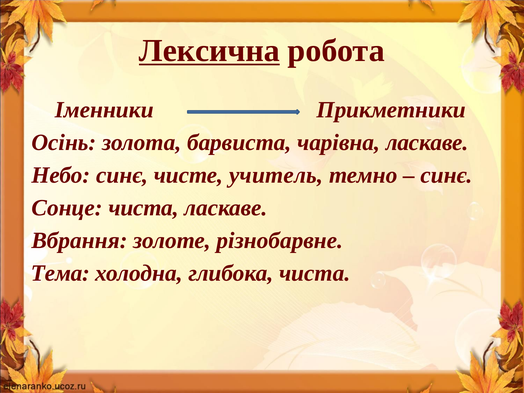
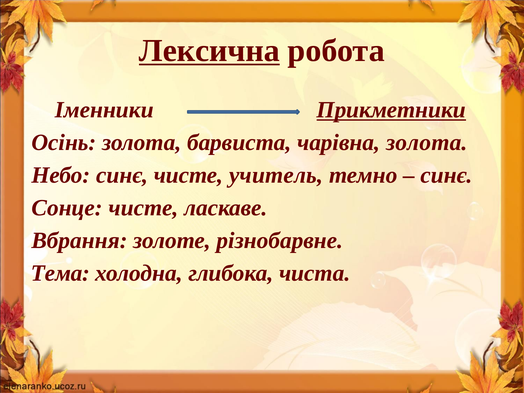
Прикметники underline: none -> present
чарівна ласкаве: ласкаве -> золота
Сонце чиста: чиста -> чисте
